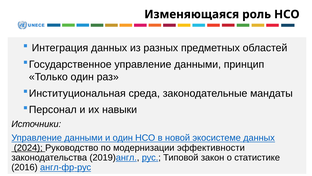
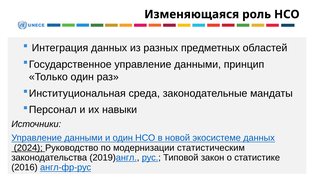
эффективности: эффективности -> статистическим
